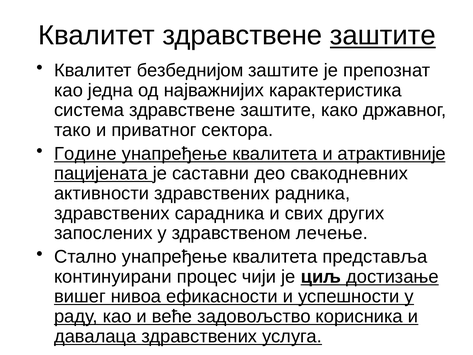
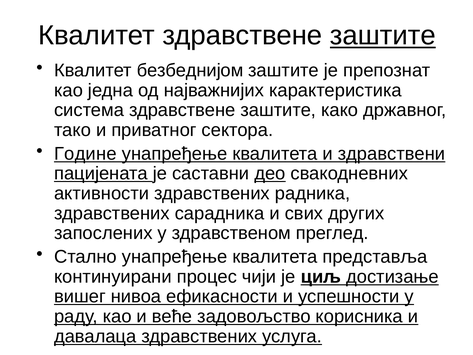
атрактивније: атрактивније -> здравствени
део underline: none -> present
лечење: лечење -> преглед
